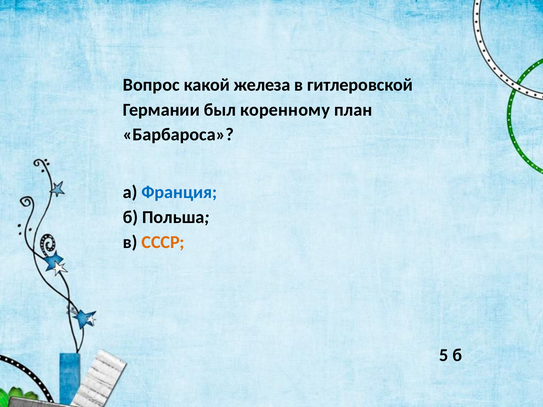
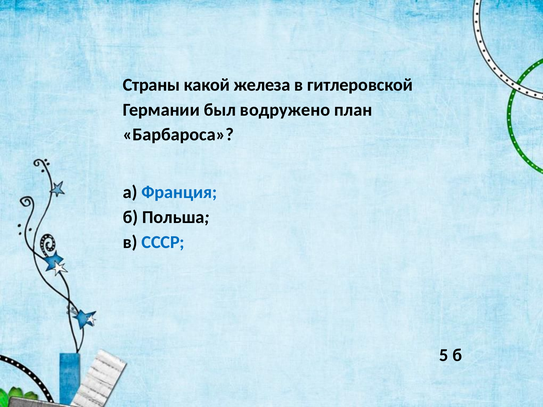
Вопрос: Вопрос -> Страны
коренному: коренному -> водружено
СССР colour: orange -> blue
